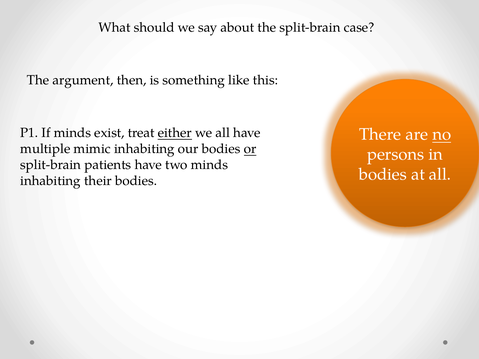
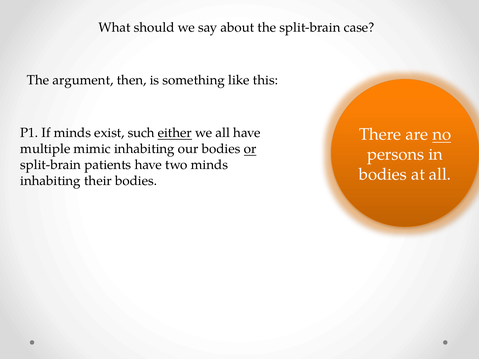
treat: treat -> such
